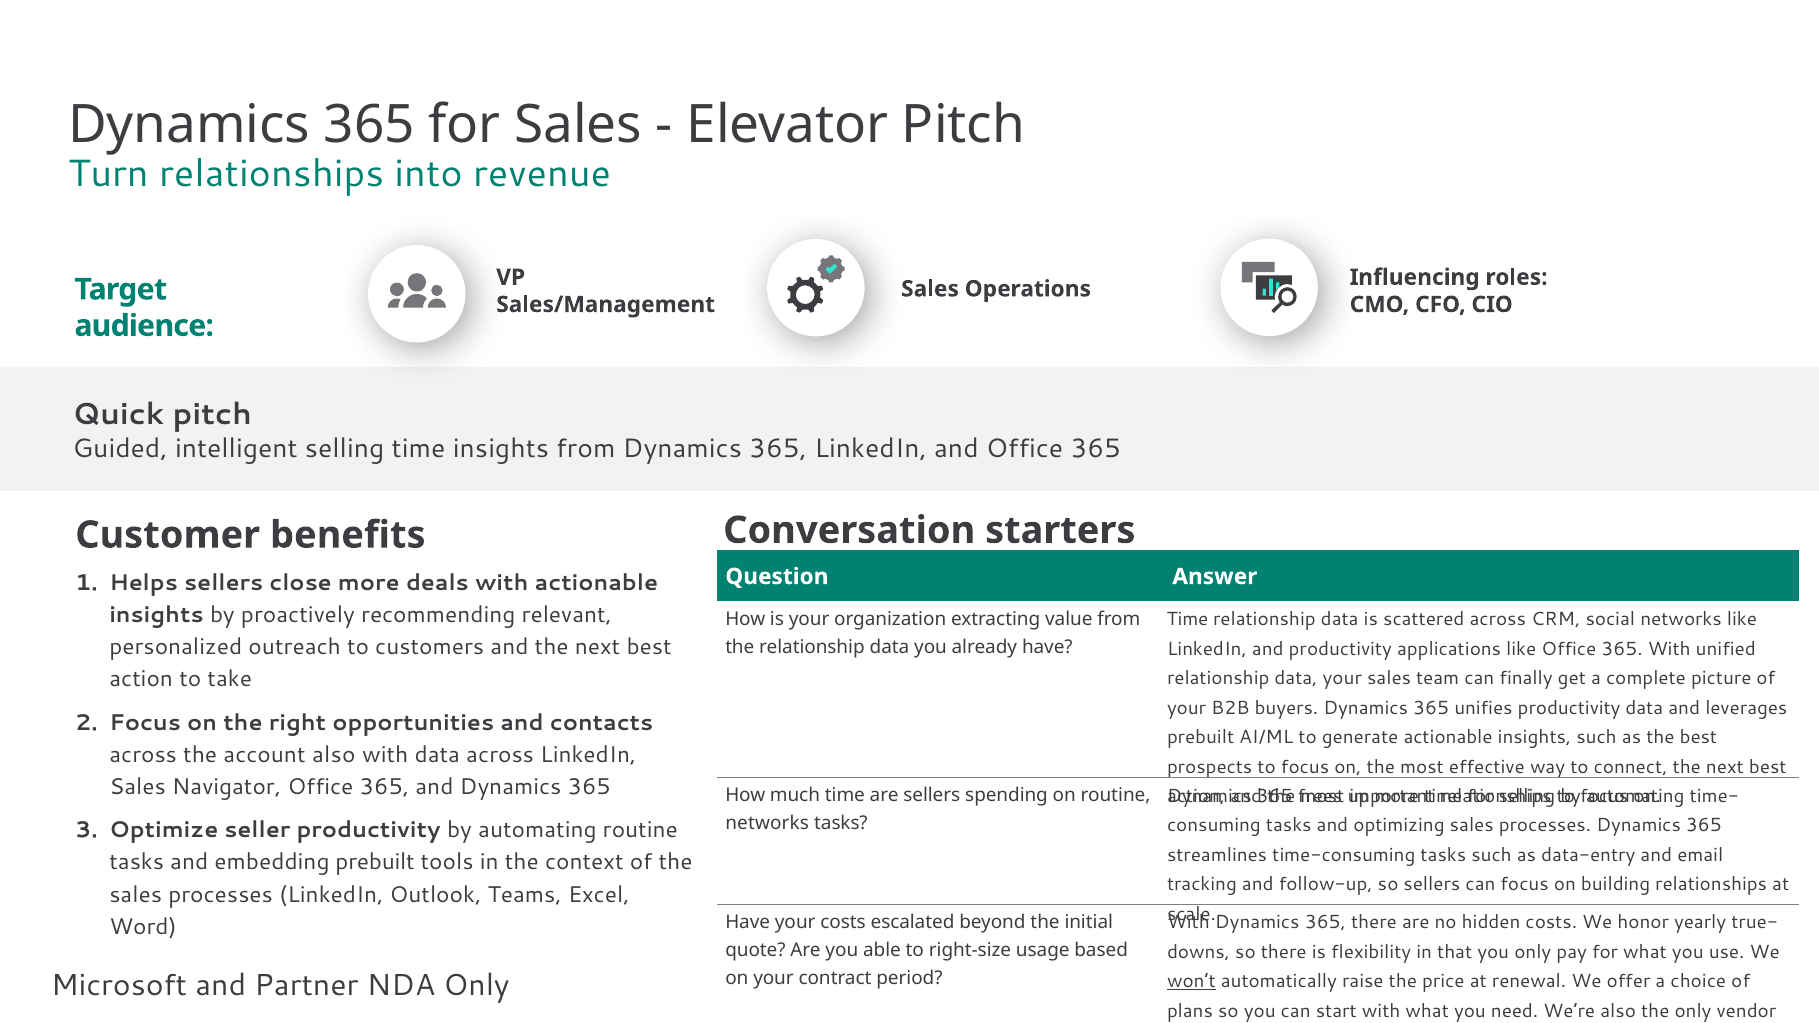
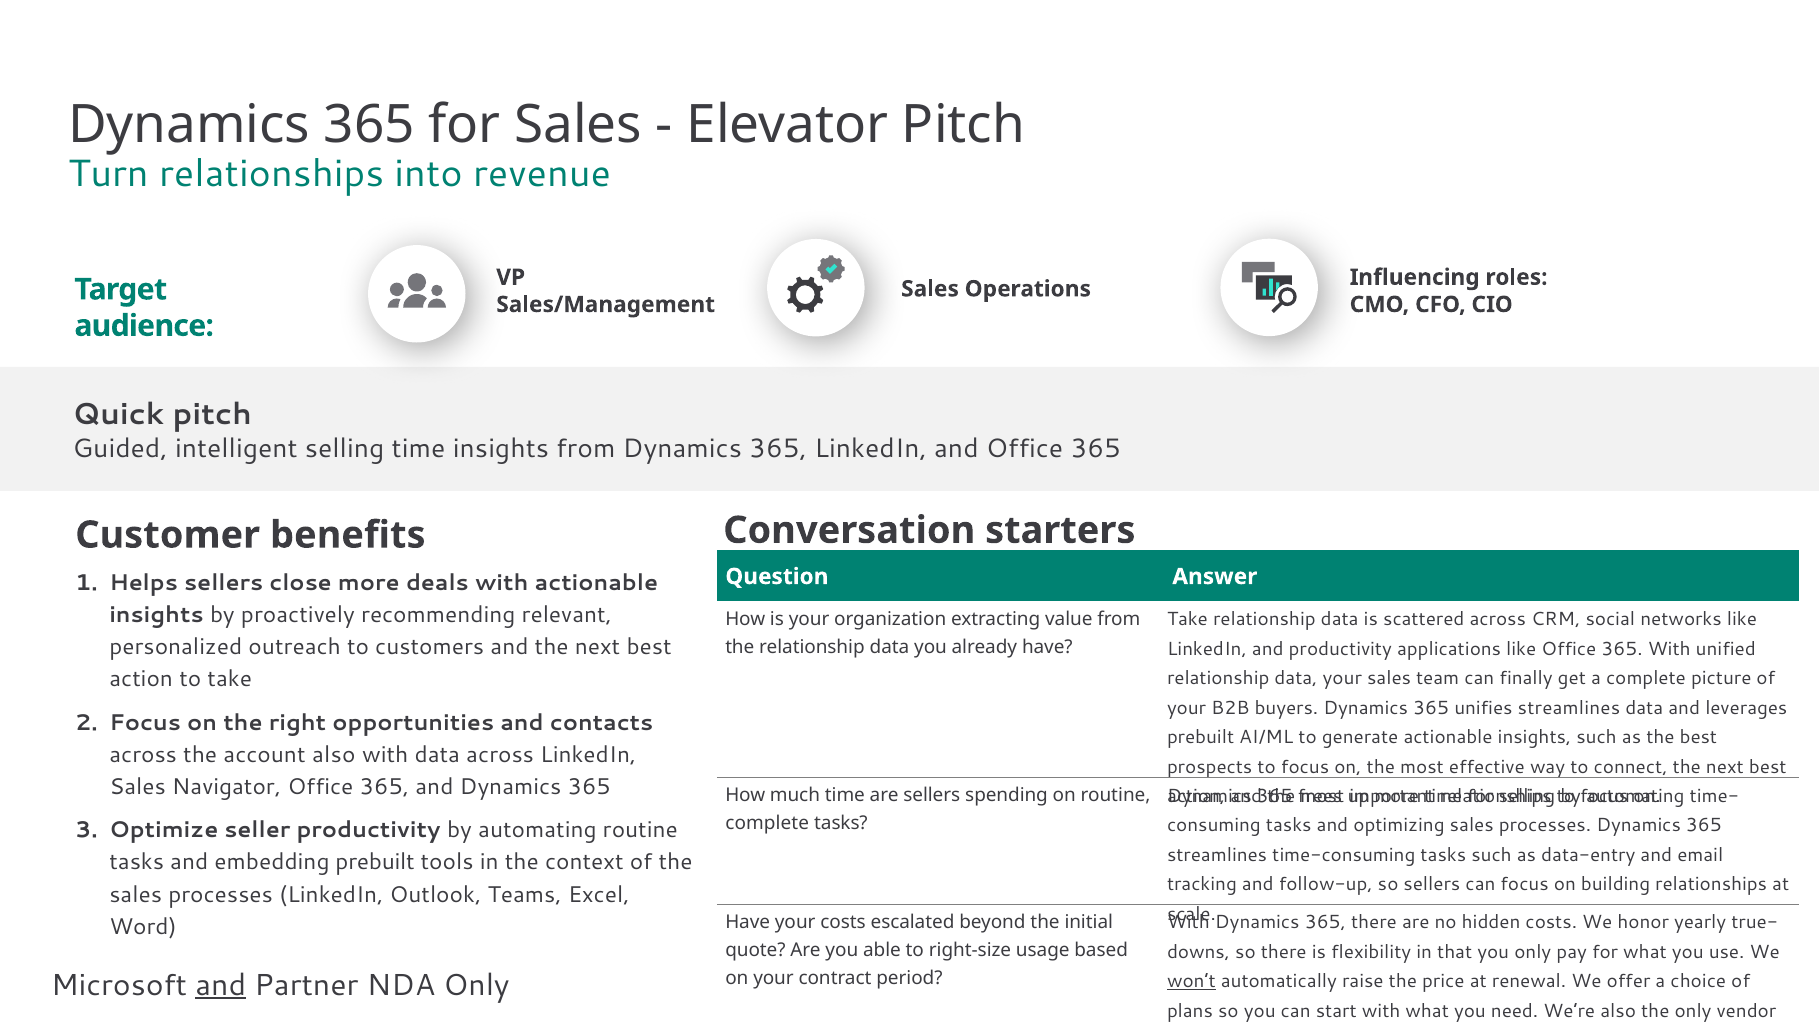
Time at (1188, 620): Time -> Take
unifies productivity: productivity -> streamlines
networks at (767, 824): networks -> complete
and at (221, 985) underline: none -> present
